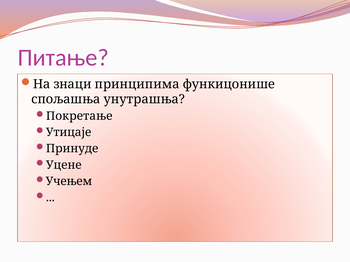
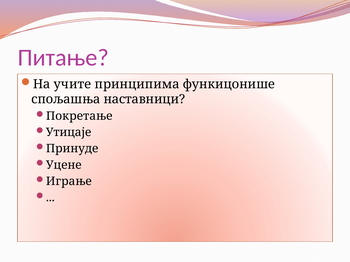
знаци: знаци -> учите
унутрашња: унутрашња -> наставници
Учењем: Учењем -> Играње
